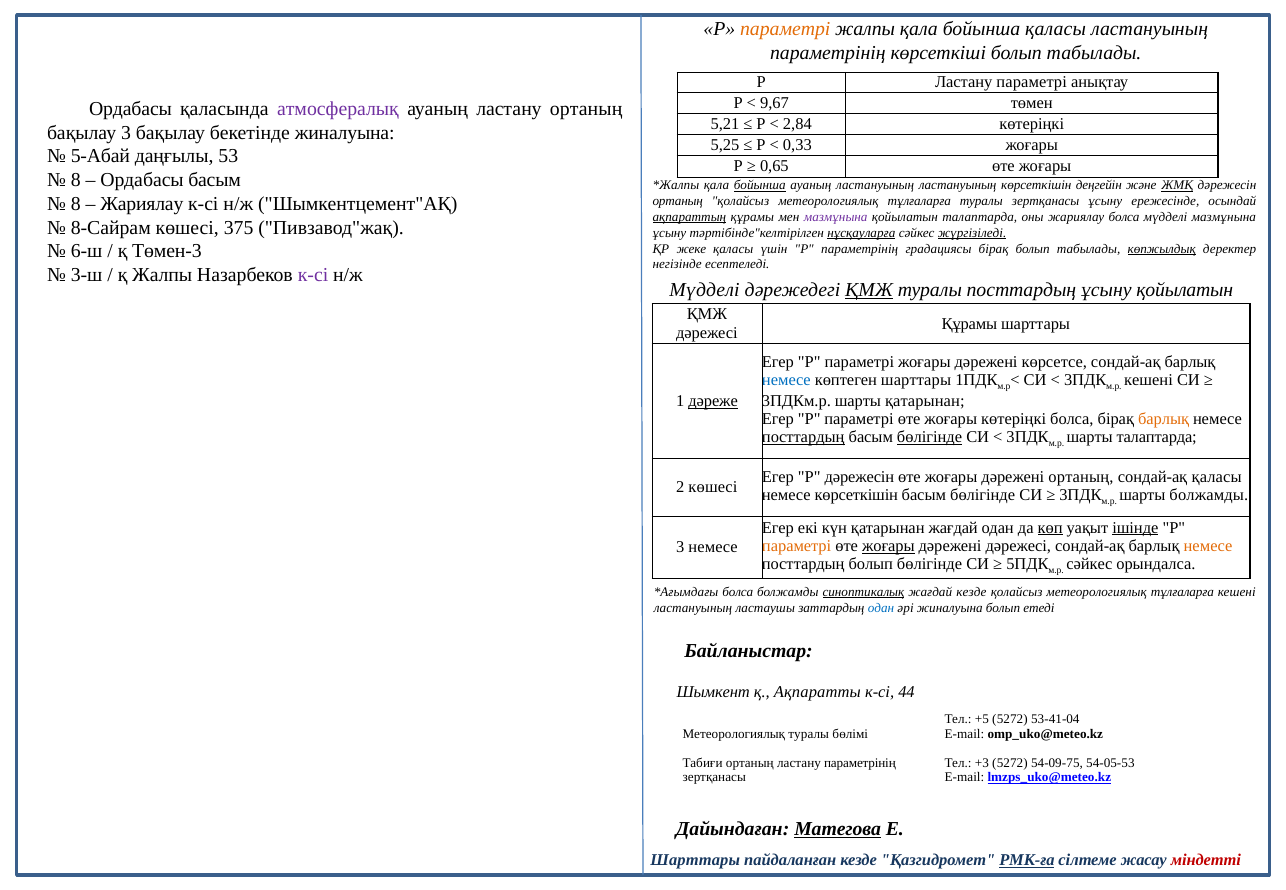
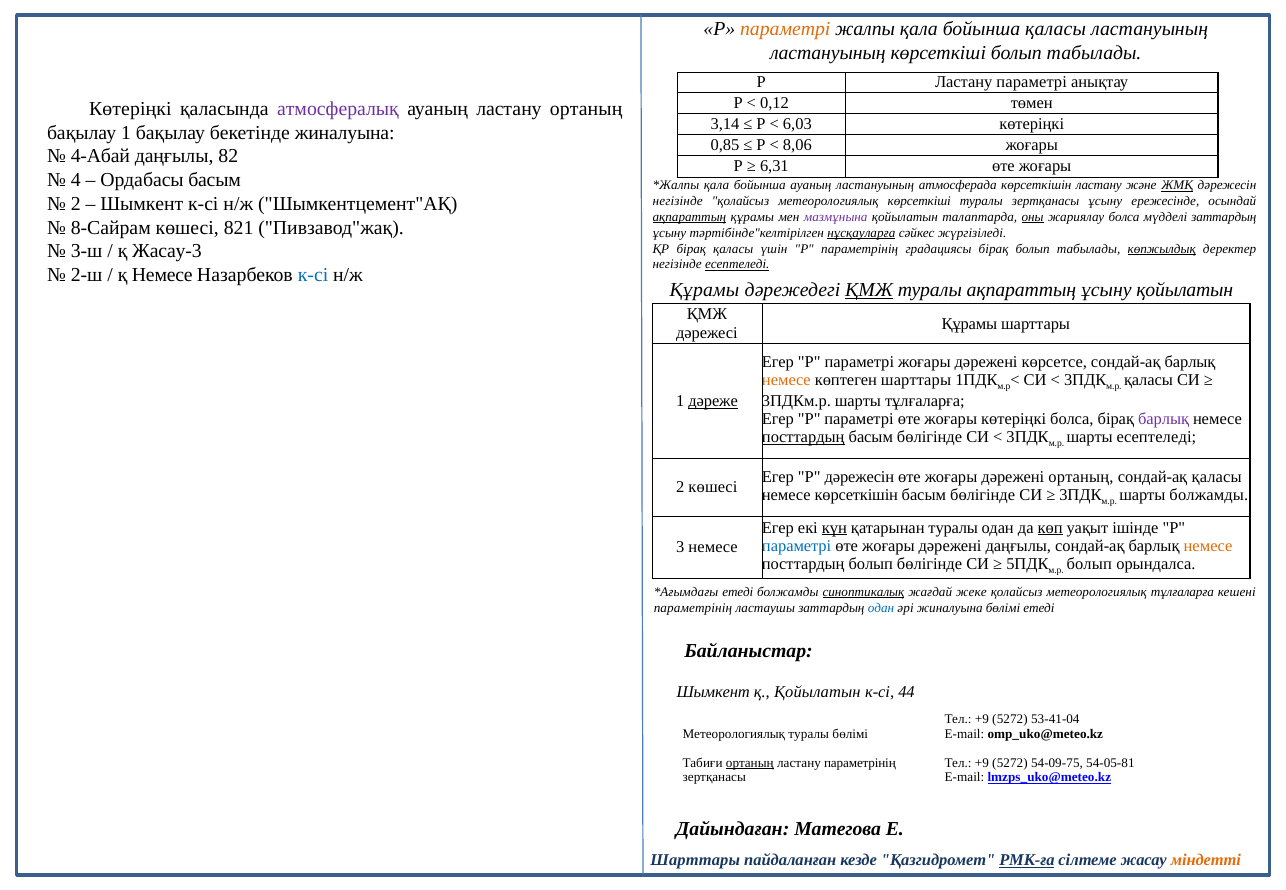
параметрінің at (828, 53): параметрінің -> ластануының
9,67: 9,67 -> 0,12
Ордабасы at (130, 109): Ордабасы -> Көтеріңкі
5,21: 5,21 -> 3,14
2,84: 2,84 -> 6,03
бақылау 3: 3 -> 1
5,25: 5,25 -> 0,85
0,33: 0,33 -> 8,06
5-Абай: 5-Абай -> 4-Абай
53: 53 -> 82
0,65: 0,65 -> 6,31
8 at (76, 180): 8 -> 4
бойынша at (760, 186) underline: present -> none
ластануының ластануының: ластануының -> атмосферада
көрсеткішін деңгейін: деңгейін -> ластану
8 at (76, 204): 8 -> 2
Жариялау at (142, 204): Жариялау -> Шымкент
ортаның at (678, 201): ортаның -> негізінде
тұлғаларға at (919, 201): тұлғаларға -> көрсеткіші
оны underline: none -> present
мүдделі мазмұнына: мазмұнына -> заттардың
375: 375 -> 821
жүргізіледі underline: present -> none
6-ш: 6-ш -> 3-ш
Төмен-3: Төмен-3 -> Жасау-3
ҚР жеке: жеке -> бірақ
есептеледі at (737, 265) underline: none -> present
3-ш: 3-ш -> 2-ш
қ Жалпы: Жалпы -> Немесе
к-сі at (313, 275) colour: purple -> blue
Мүдделі at (704, 290): Мүдделі -> Құрамы
туралы посттардың: посттардың -> ақпараттың
немесе at (786, 380) colour: blue -> orange
кешені at (1148, 380): кешені -> қаласы
шарты қатарынан: қатарынан -> тұлғаларға
барлық at (1164, 419) colour: orange -> purple
бөлігінде at (930, 438) underline: present -> none
шарты талаптарда: талаптарда -> есептеледі
күн underline: none -> present
қатарынан жағдай: жағдай -> туралы
ішінде underline: present -> none
параметрі at (797, 546) colour: orange -> blue
жоғары at (888, 546) underline: present -> none
дәрежені дәрежесі: дәрежесі -> даңғылы
сәйкес at (1089, 564): сәйкес -> болып
болса at (738, 592): болса -> етеді
жағдай кезде: кезде -> жеке
ластануының at (693, 608): ластануының -> параметрінің
жиналуына болып: болып -> бөлімі
қ Ақпаратты: Ақпаратты -> Қойылатын
+5 at (982, 720): +5 -> +9
ортаның at (750, 763) underline: none -> present
+3 at (982, 763): +3 -> +9
54-05-53: 54-05-53 -> 54-05-81
Матегова underline: present -> none
міндетті colour: red -> orange
